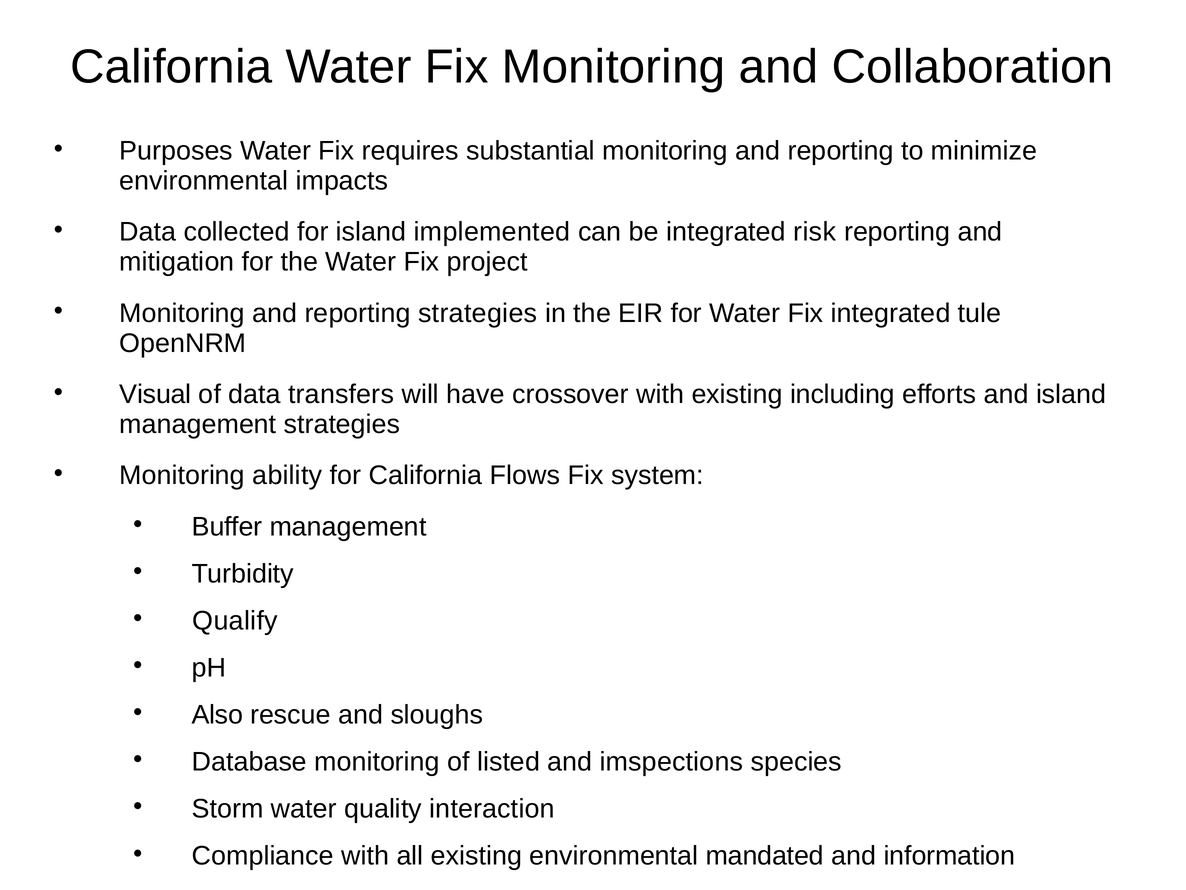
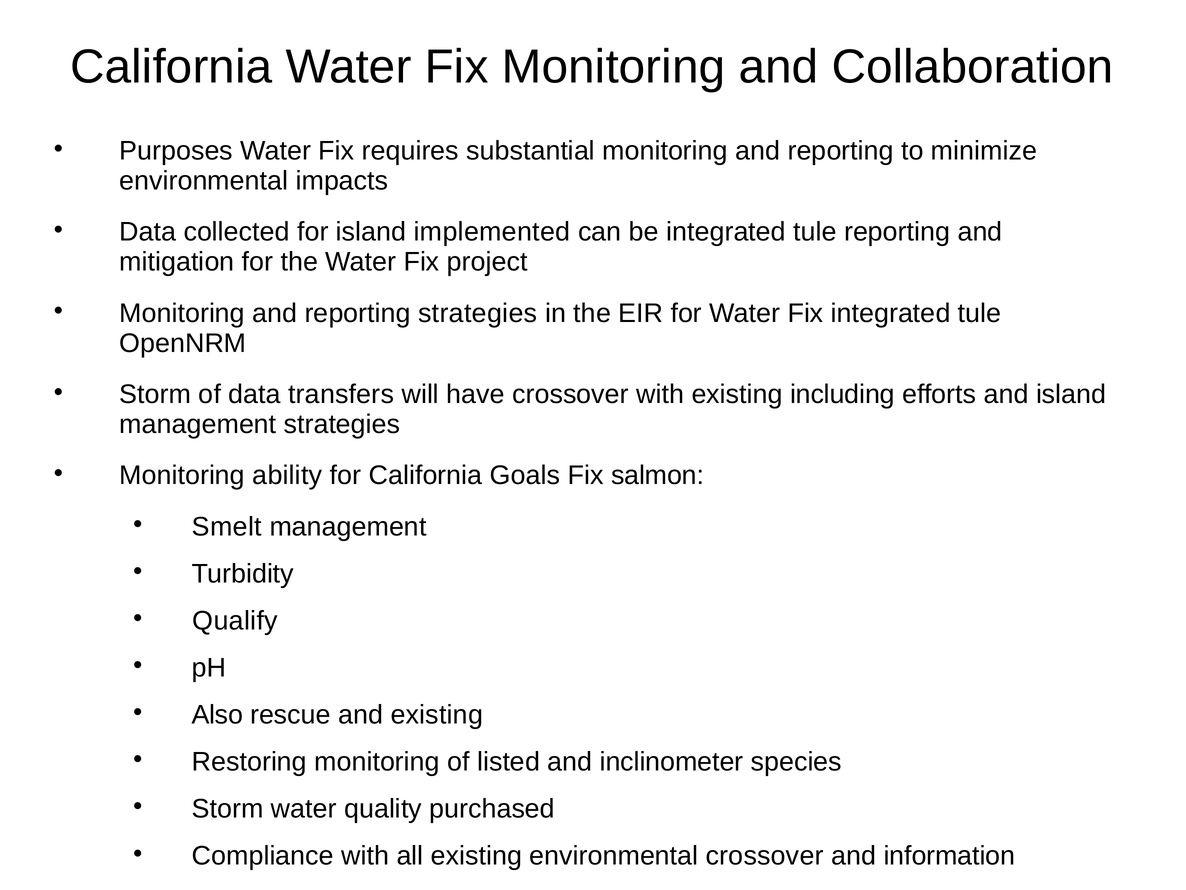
be integrated risk: risk -> tule
Visual at (155, 394): Visual -> Storm
Flows: Flows -> Goals
system: system -> salmon
Buffer: Buffer -> Smelt
and sloughs: sloughs -> existing
Database: Database -> Restoring
imspections: imspections -> inclinometer
interaction: interaction -> purchased
environmental mandated: mandated -> crossover
